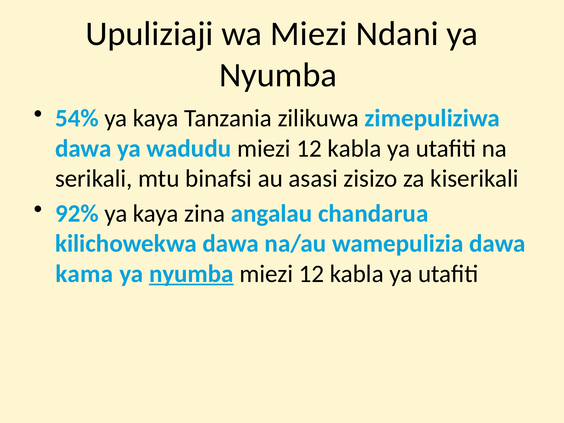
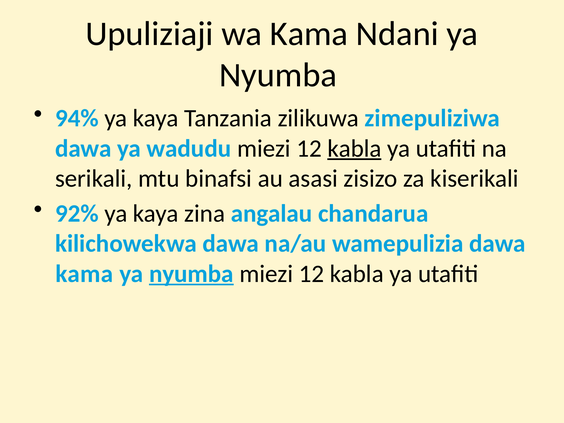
wa Miezi: Miezi -> Kama
54%: 54% -> 94%
kabla at (354, 148) underline: none -> present
